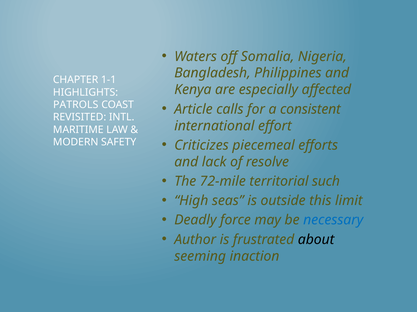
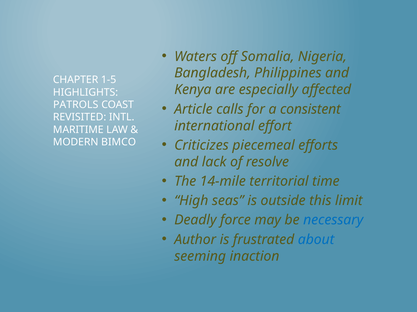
1-1: 1-1 -> 1-5
SAFETY: SAFETY -> BIMCO
72-mile: 72-mile -> 14-mile
such: such -> time
about colour: black -> blue
